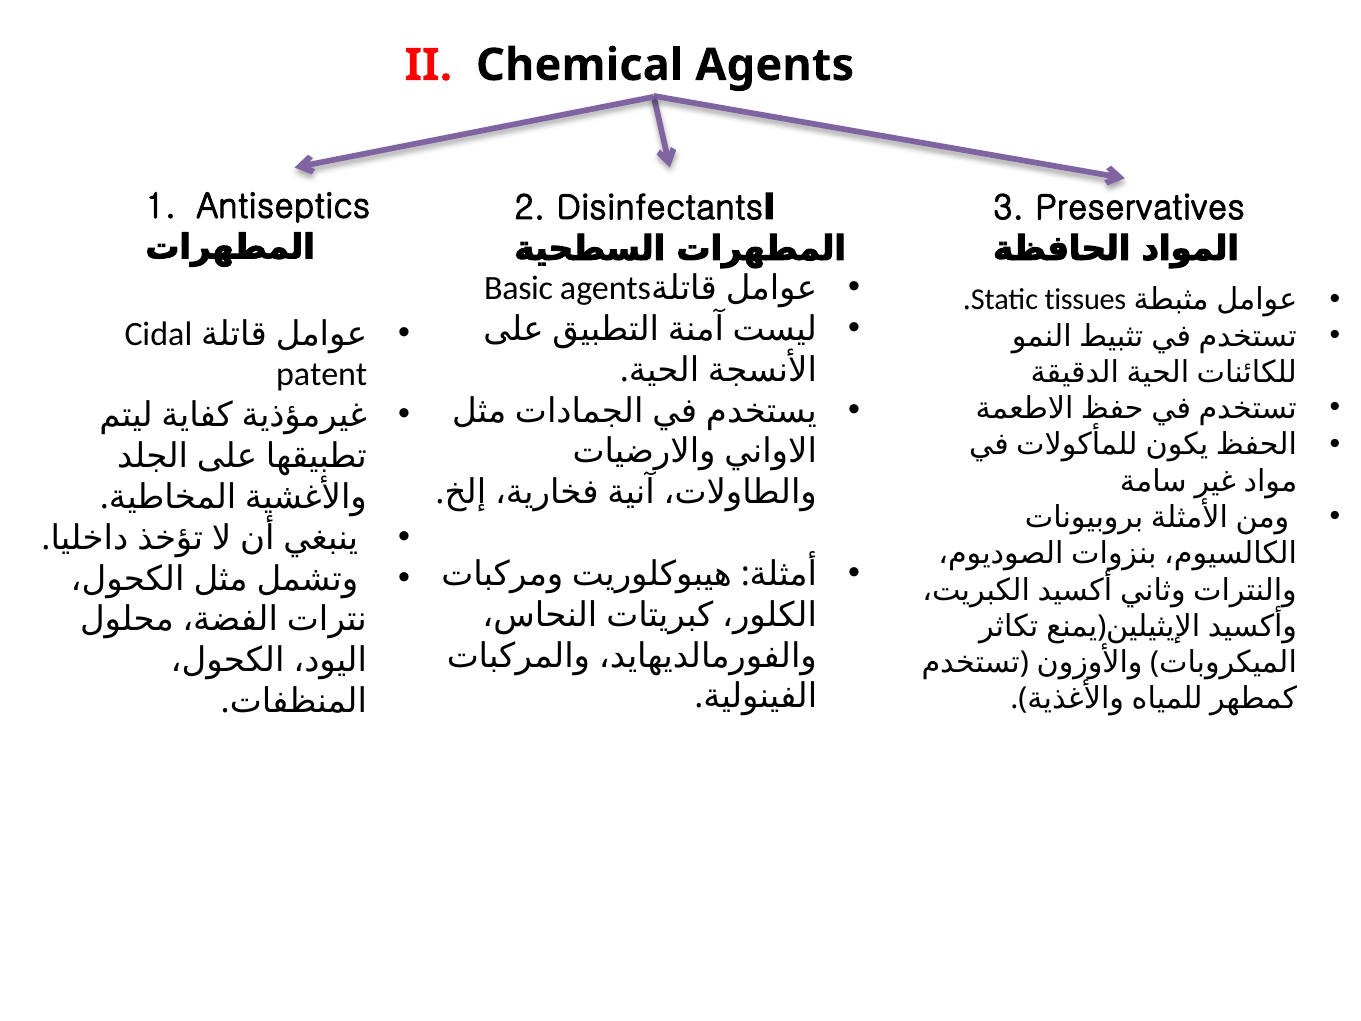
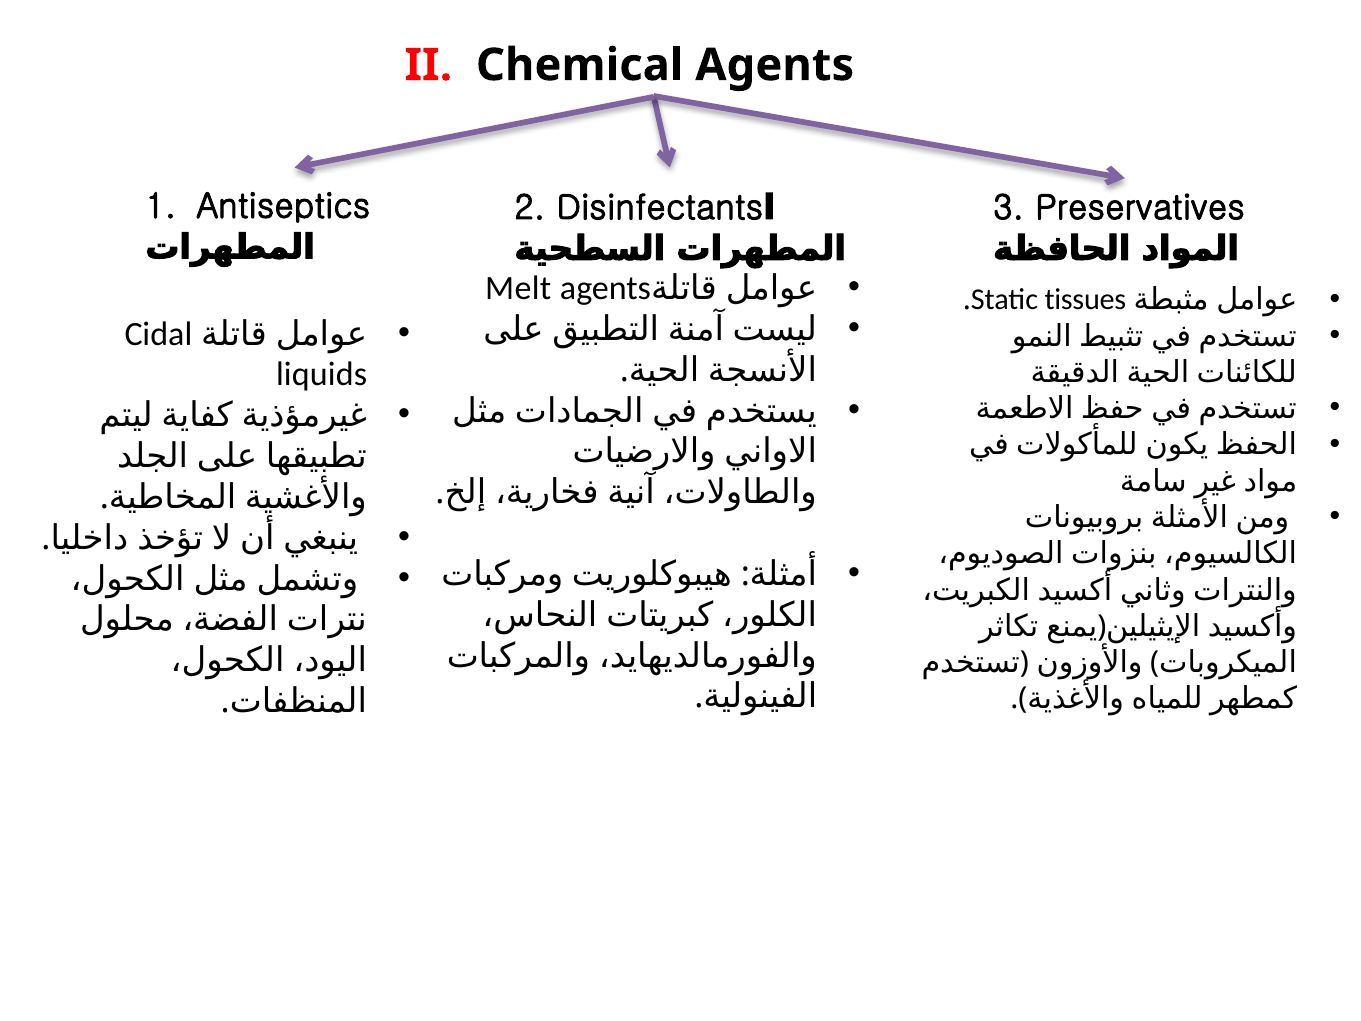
Basic: Basic -> Melt
patent: patent -> liquids
